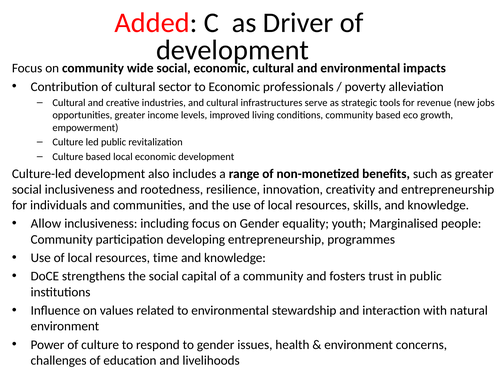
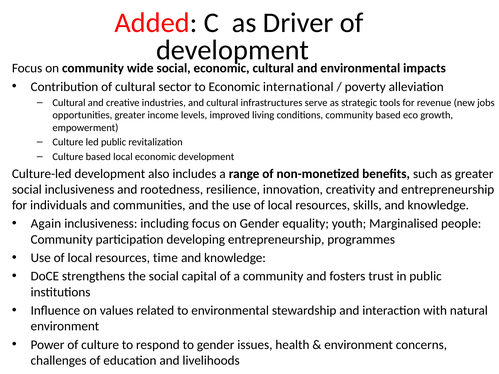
professionals: professionals -> international
Allow: Allow -> Again
